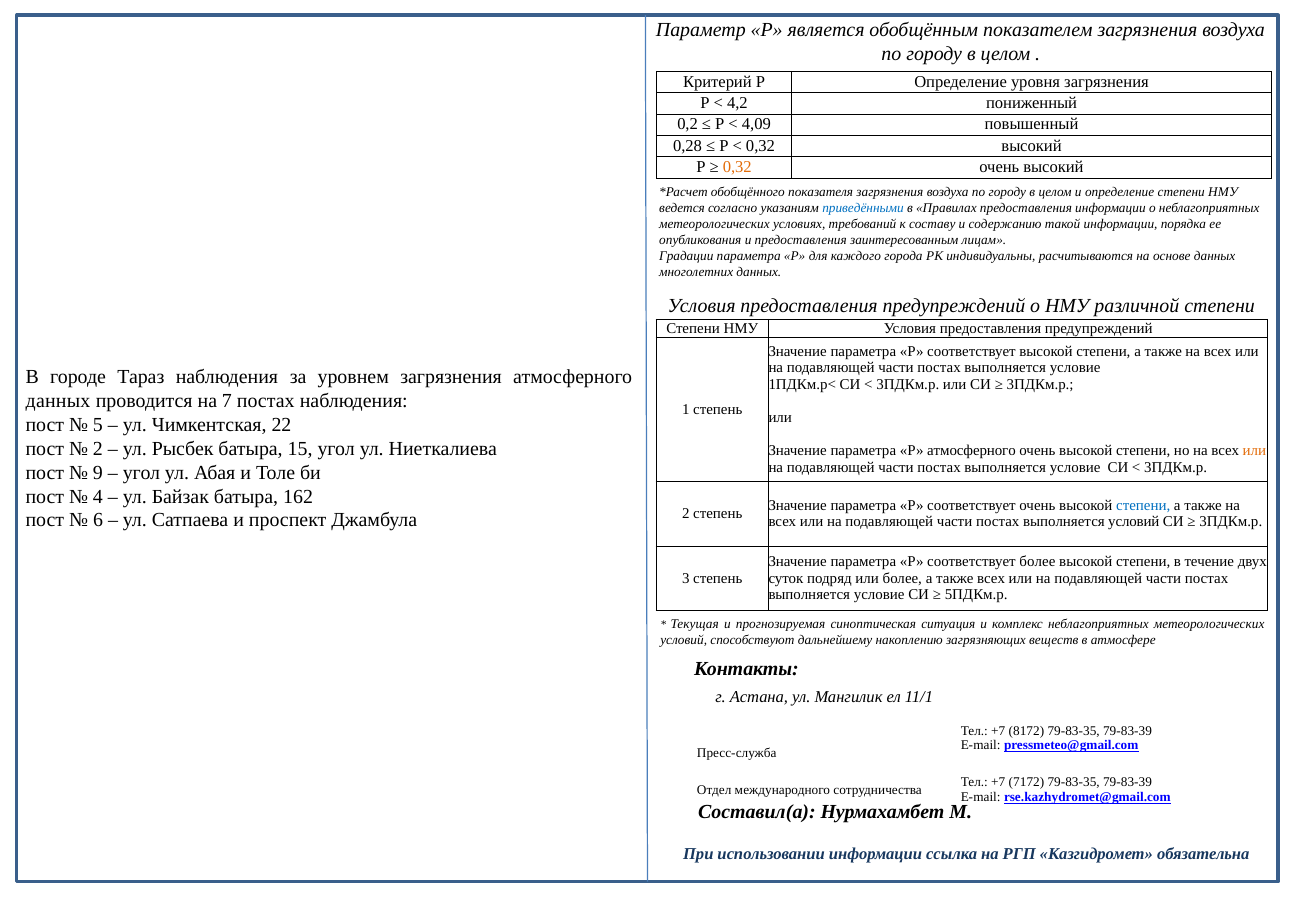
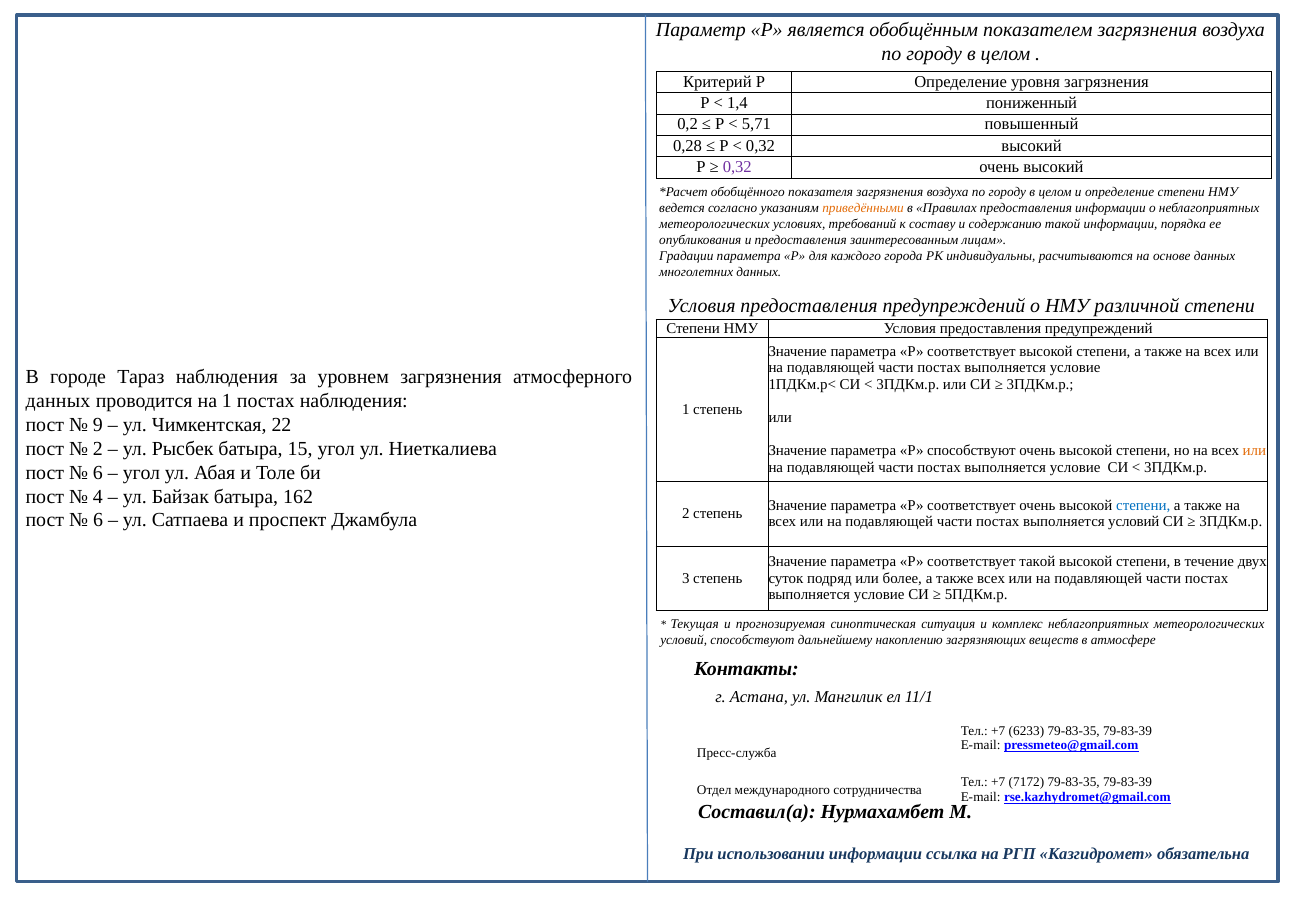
4,2: 4,2 -> 1,4
4,09: 4,09 -> 5,71
0,32 at (737, 167) colour: orange -> purple
приведёнными colour: blue -> orange
на 7: 7 -> 1
5: 5 -> 9
Р атмосферного: атмосферного -> способствуют
9 at (98, 472): 9 -> 6
соответствует более: более -> такой
8172: 8172 -> 6233
